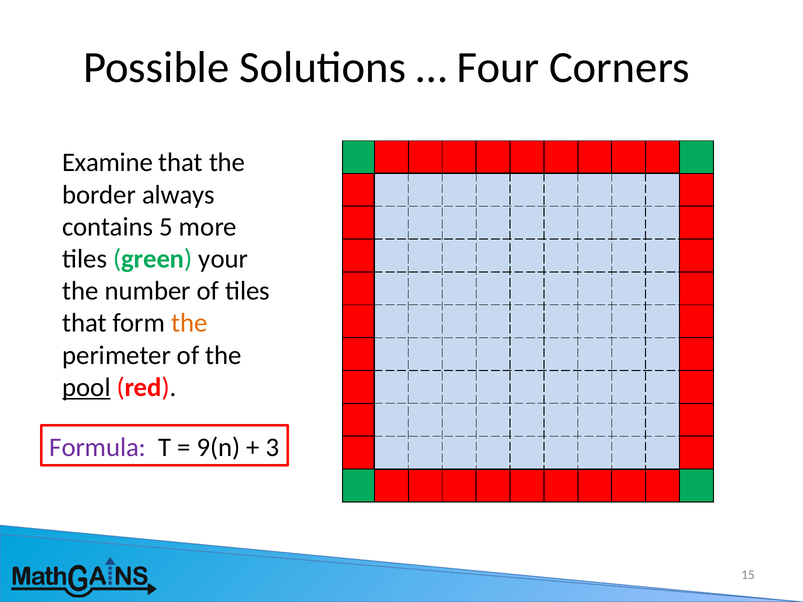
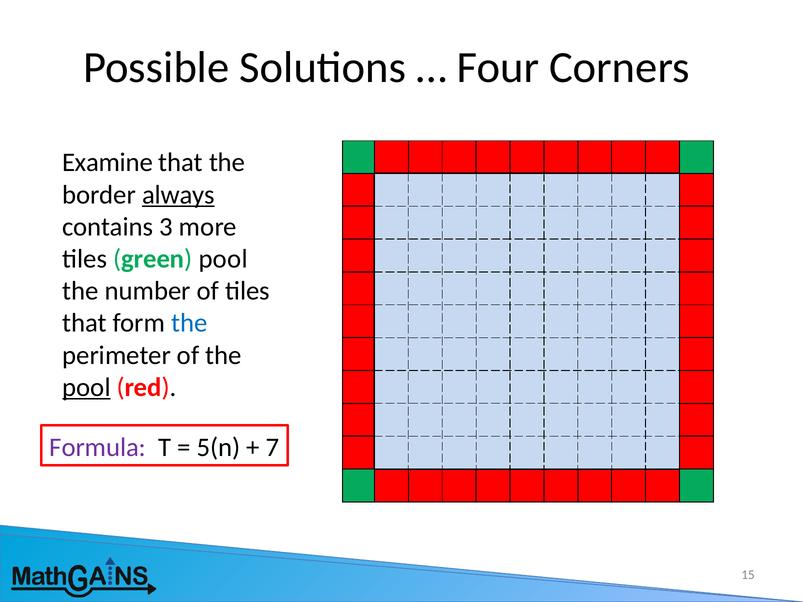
always underline: none -> present
5: 5 -> 3
green your: your -> pool
the at (189, 323) colour: orange -> blue
9(n: 9(n -> 5(n
3: 3 -> 7
